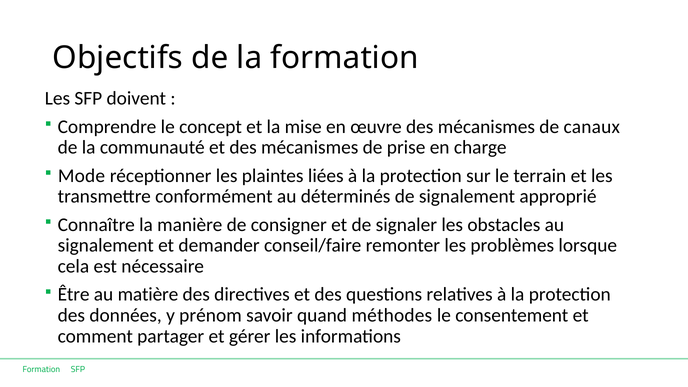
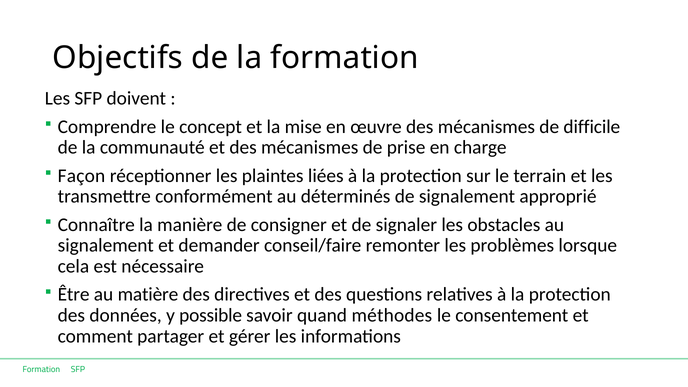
canaux: canaux -> difficile
Mode: Mode -> Façon
prénom: prénom -> possible
